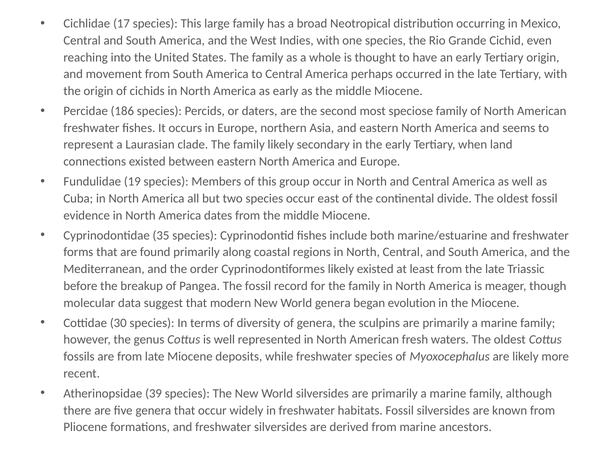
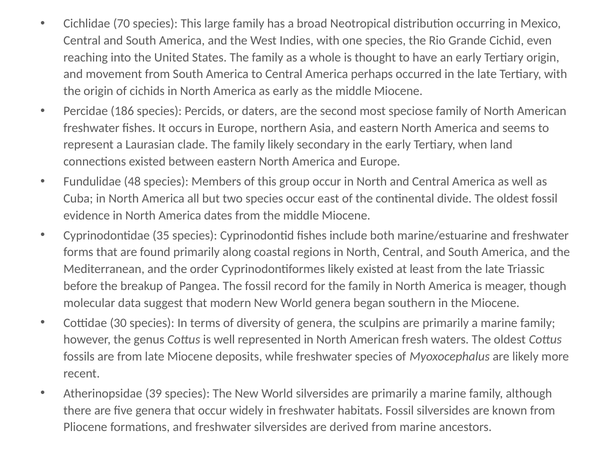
17: 17 -> 70
19: 19 -> 48
evolution: evolution -> southern
